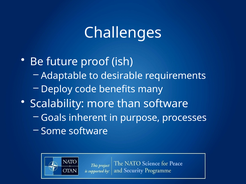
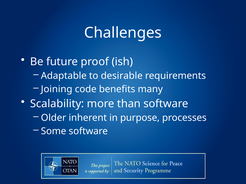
Deploy: Deploy -> Joining
Goals: Goals -> Older
